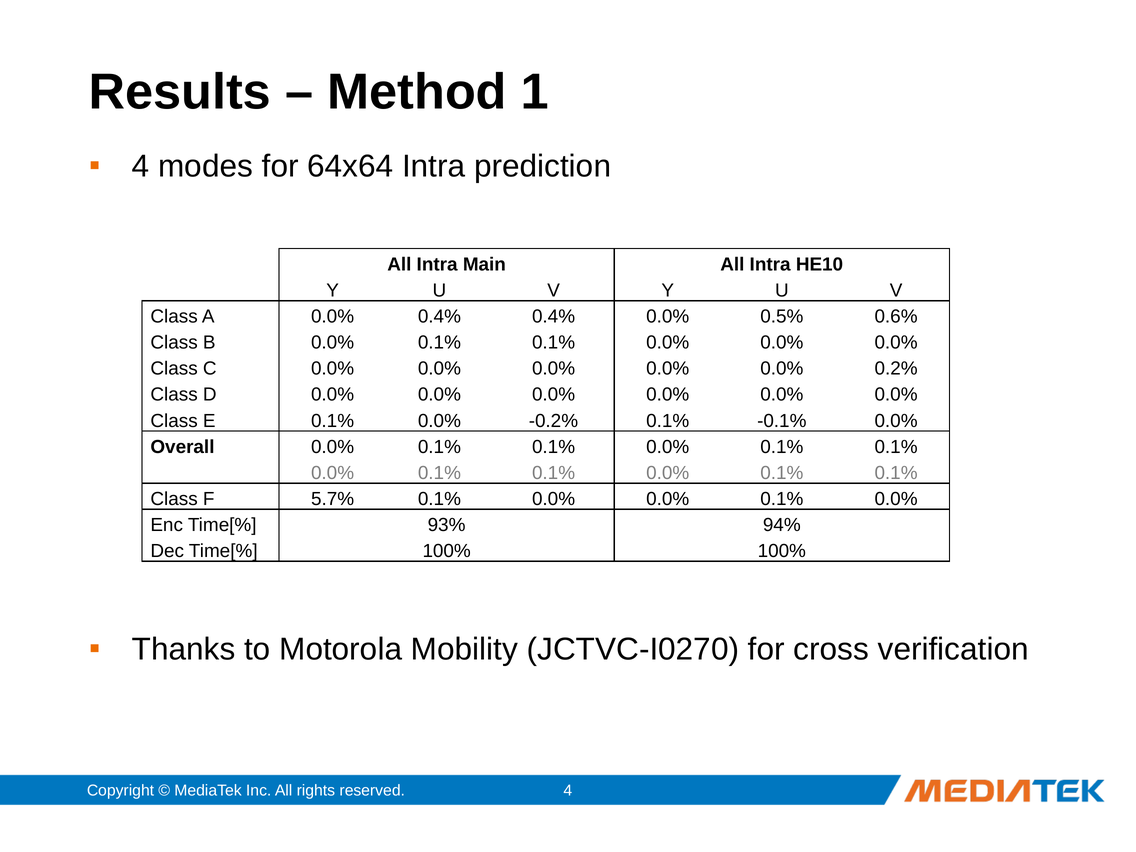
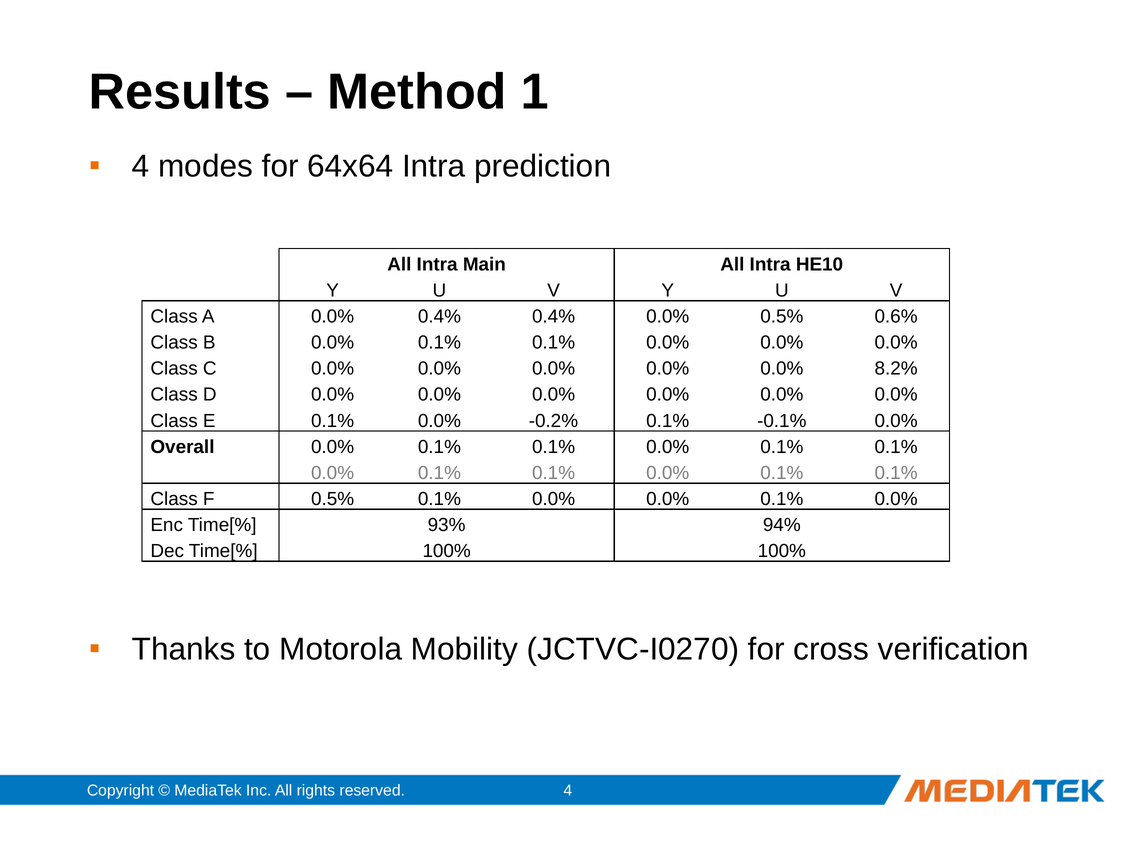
0.2%: 0.2% -> 8.2%
F 5.7%: 5.7% -> 0.5%
